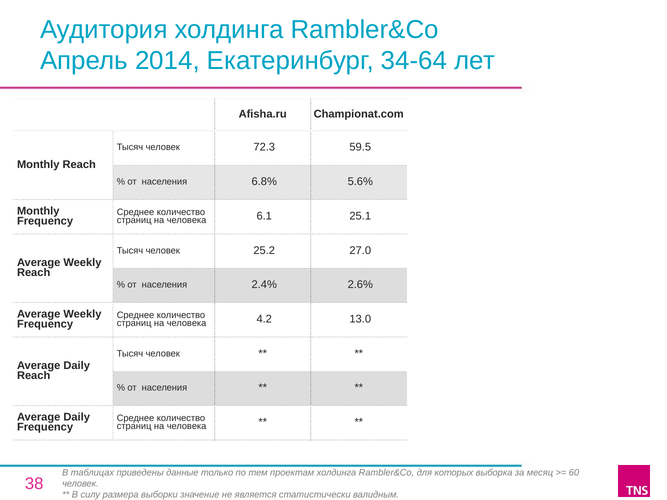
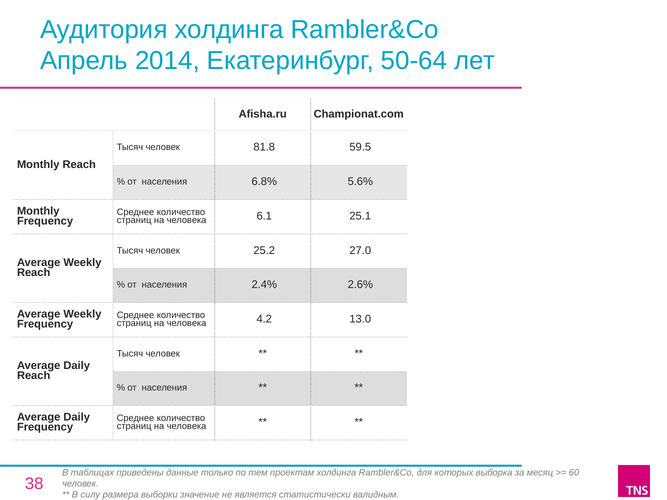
34-64: 34-64 -> 50-64
72.3: 72.3 -> 81.8
